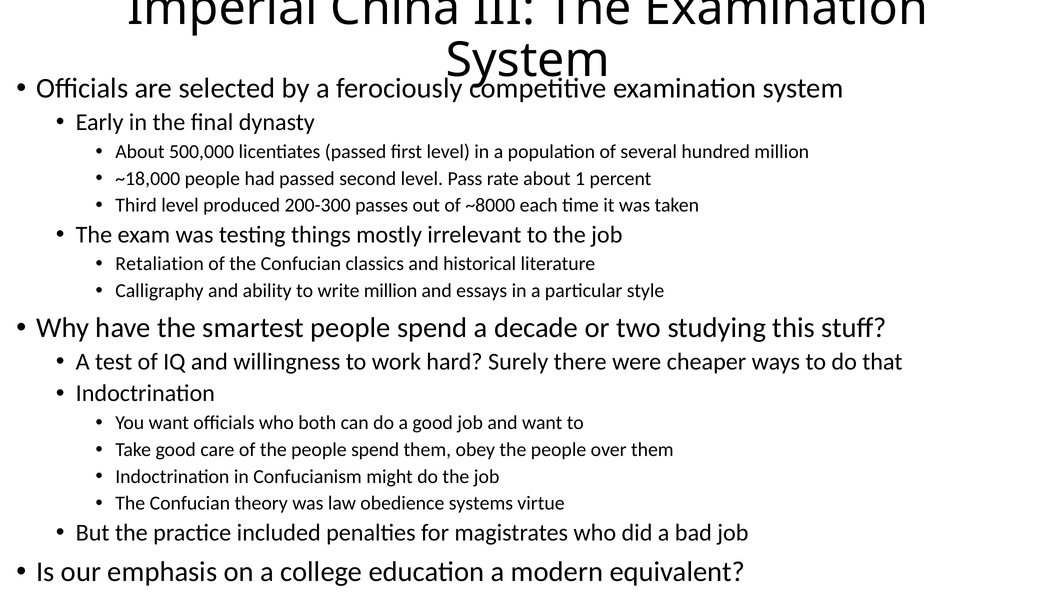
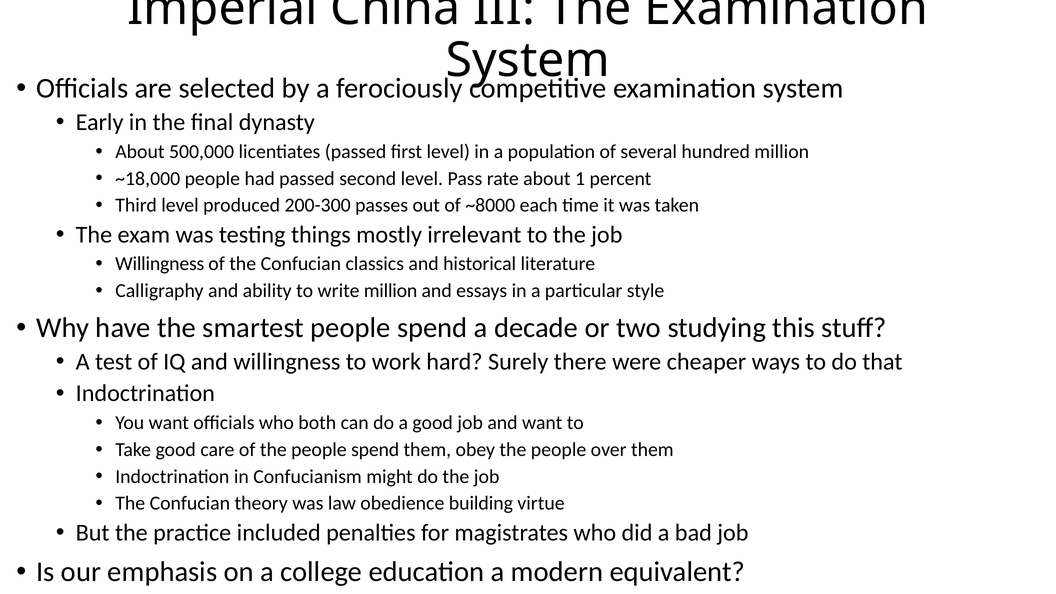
Retaliation at (160, 264): Retaliation -> Willingness
systems: systems -> building
